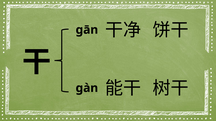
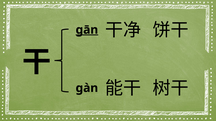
gān underline: none -> present
